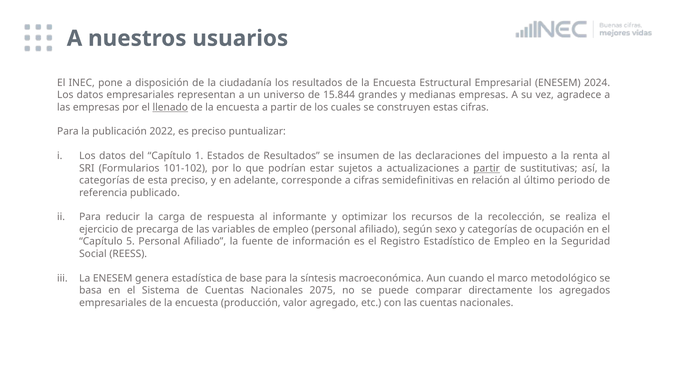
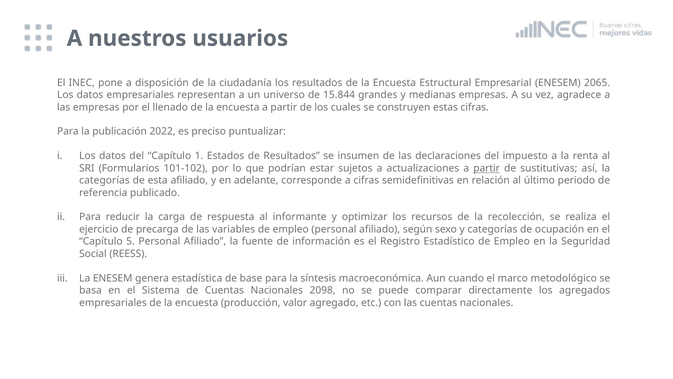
2024: 2024 -> 2065
llenado underline: present -> none
esta preciso: preciso -> afiliado
2075: 2075 -> 2098
